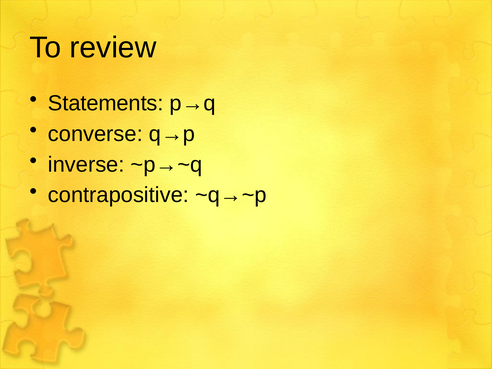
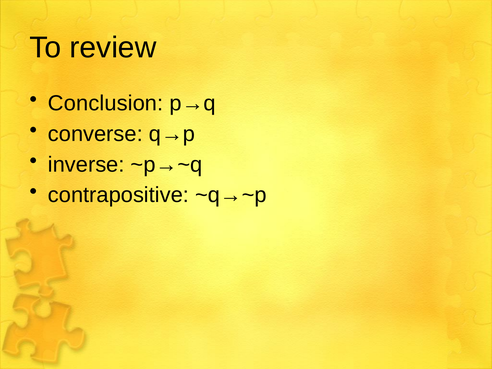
Statements: Statements -> Conclusion
